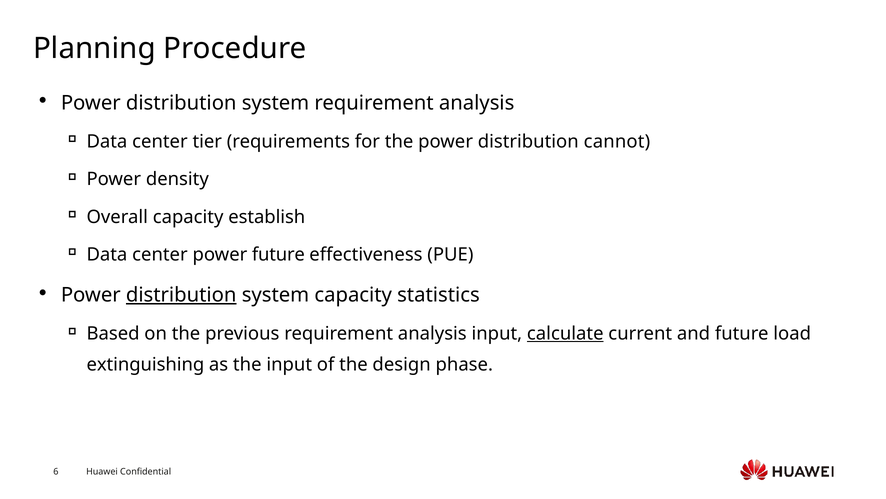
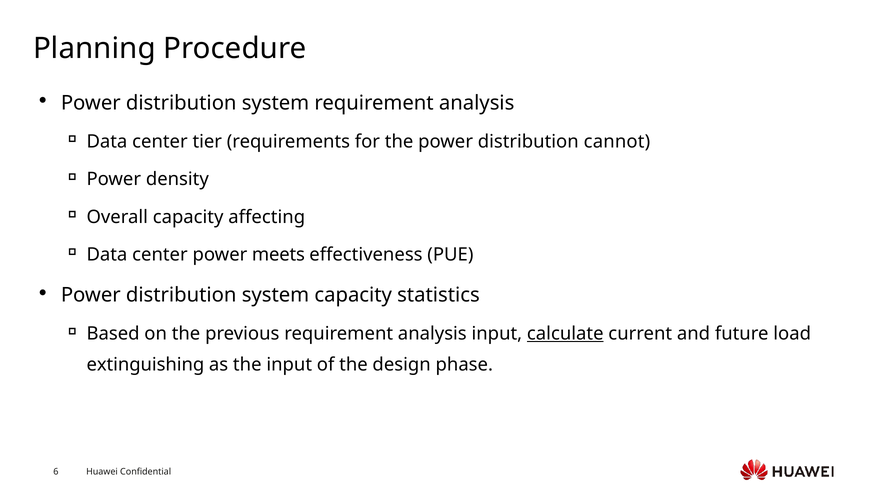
establish: establish -> affecting
power future: future -> meets
distribution at (181, 295) underline: present -> none
